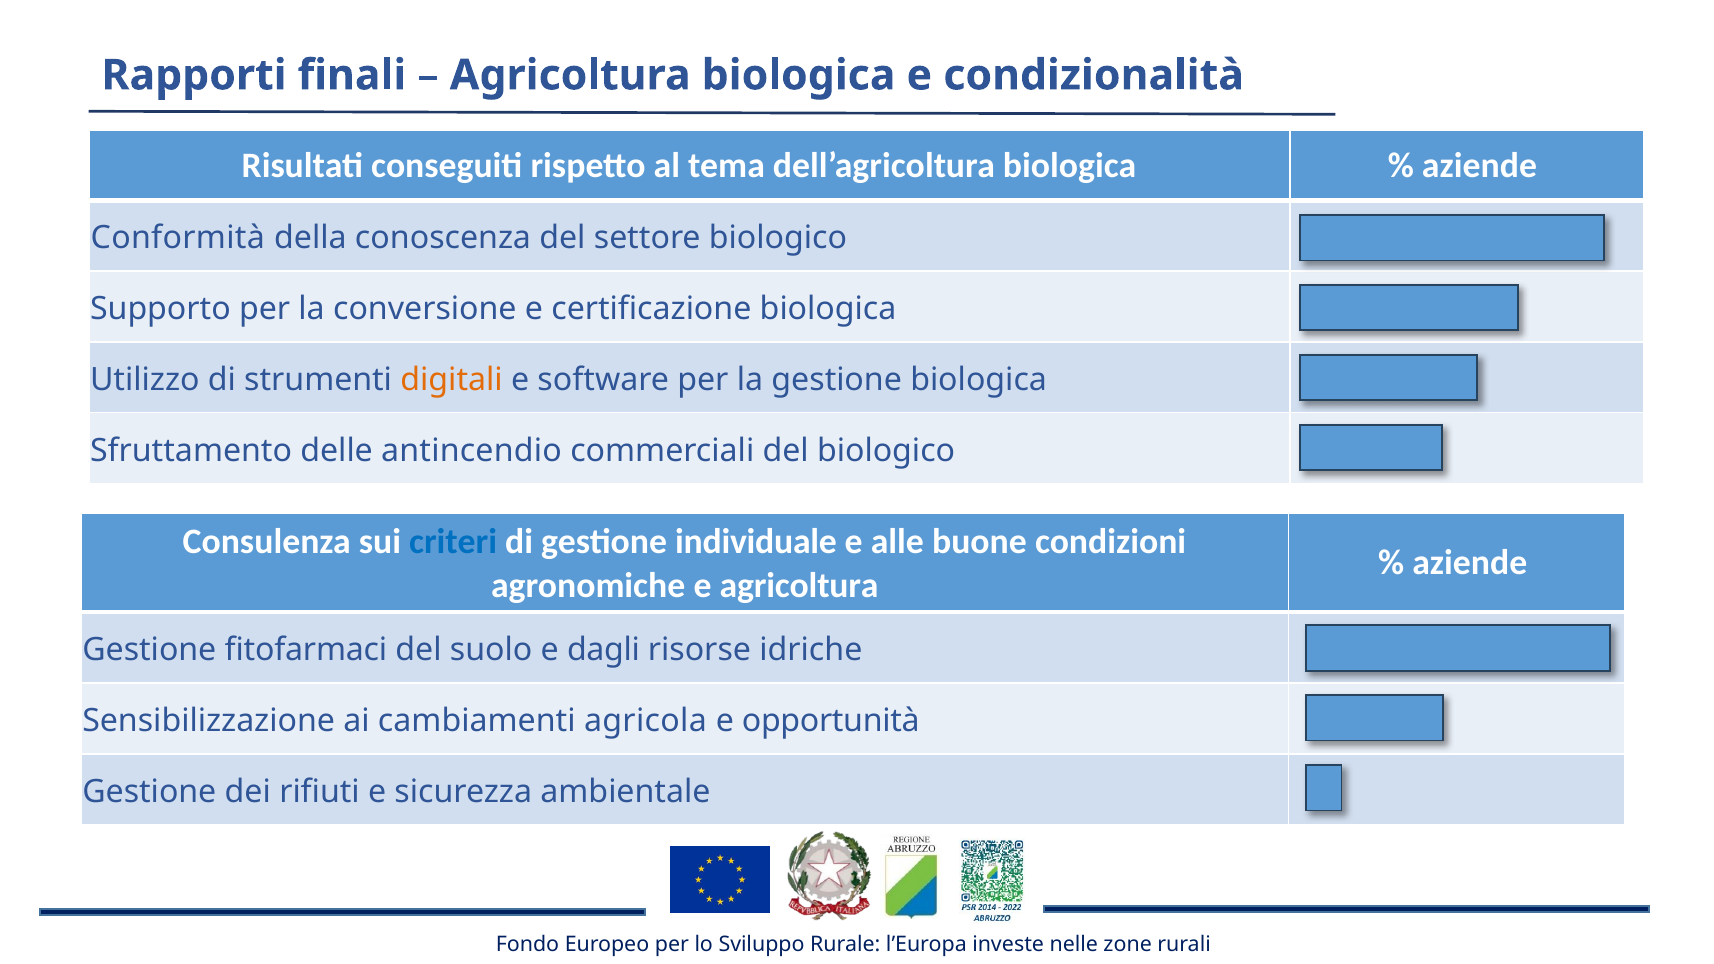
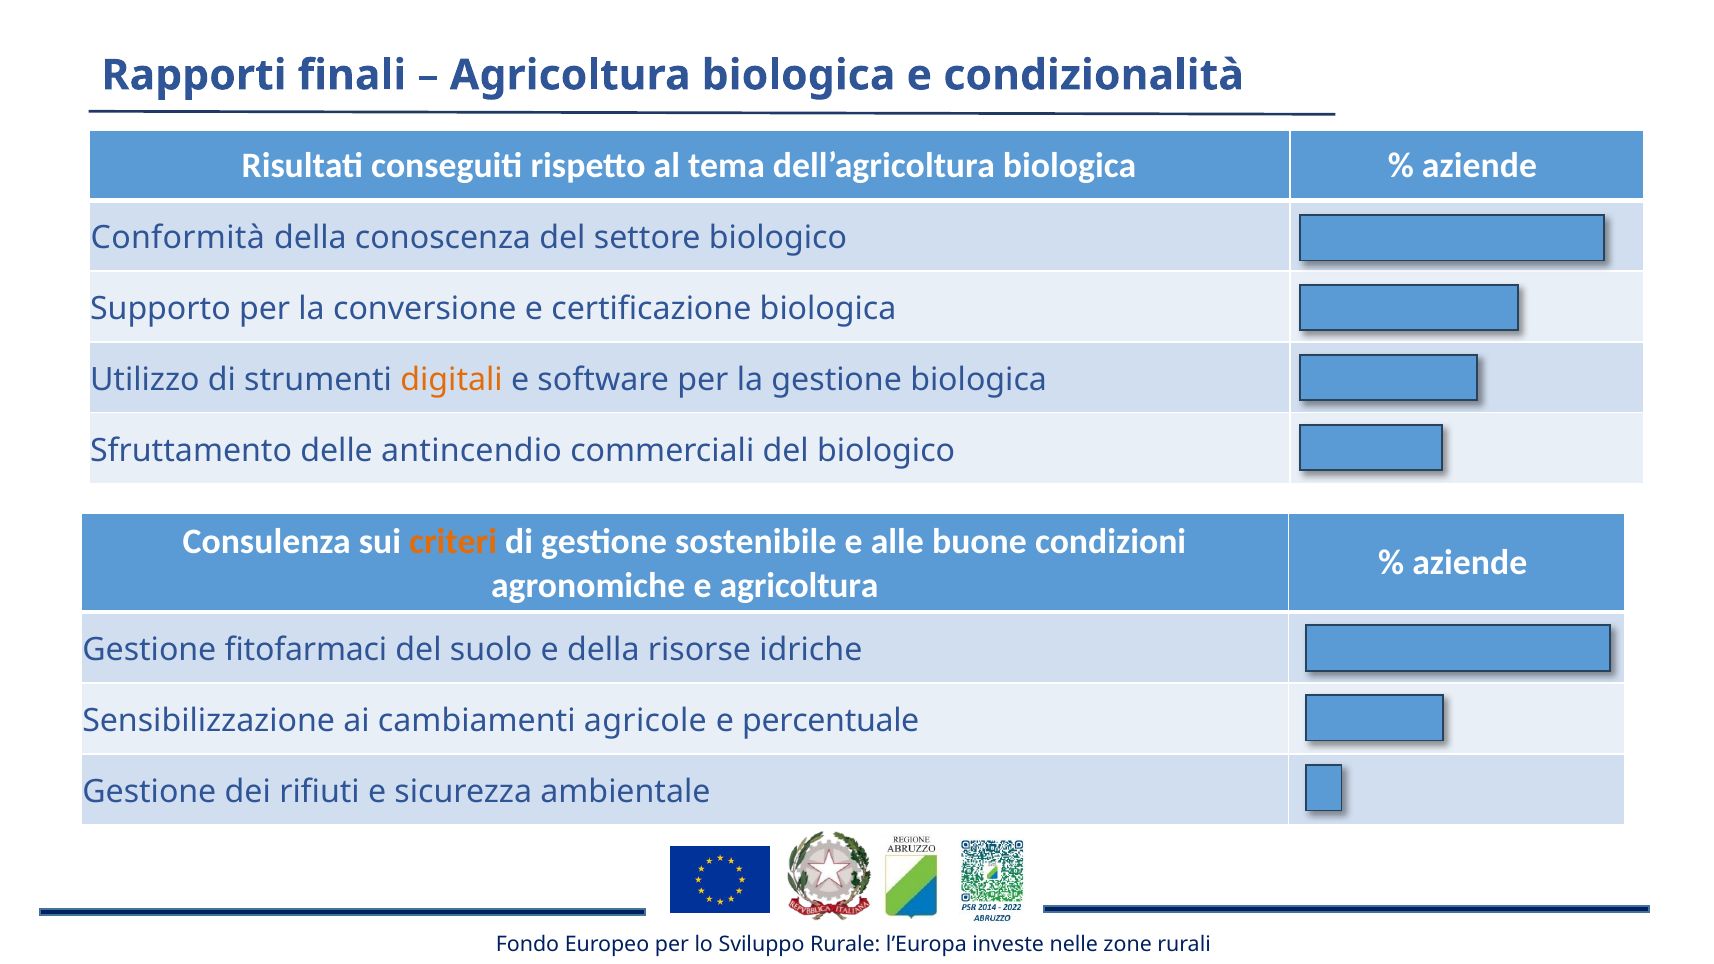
criteri colour: blue -> orange
individuale: individuale -> sostenibile
e dagli: dagli -> della
agricola: agricola -> agricole
opportunità: opportunità -> percentuale
